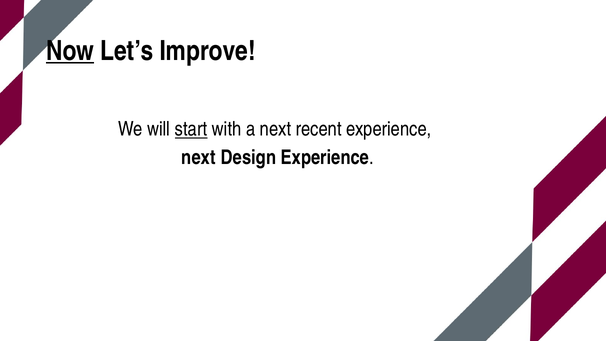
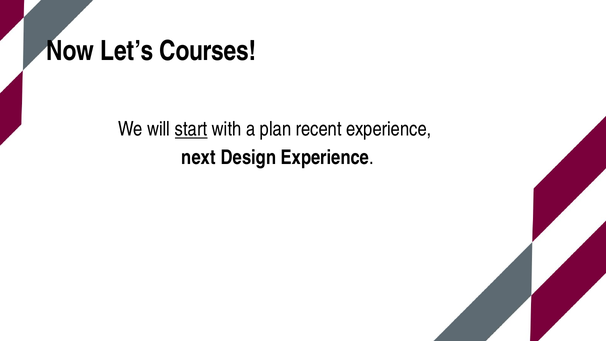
Now underline: present -> none
Improve: Improve -> Courses
a next: next -> plan
